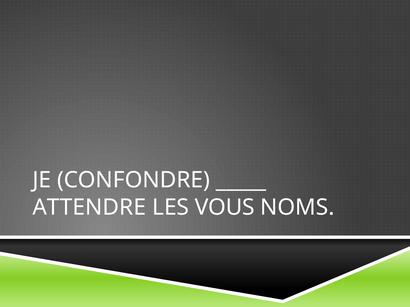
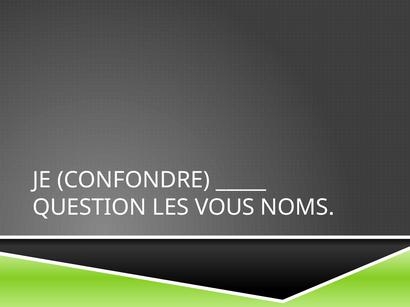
ATTENDRE: ATTENDRE -> QUESTION
